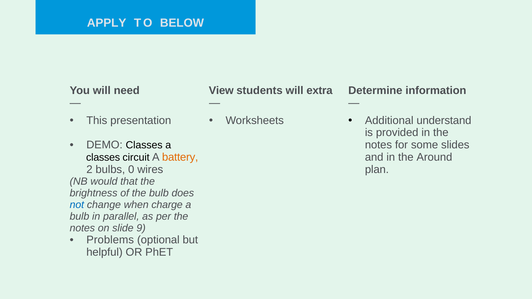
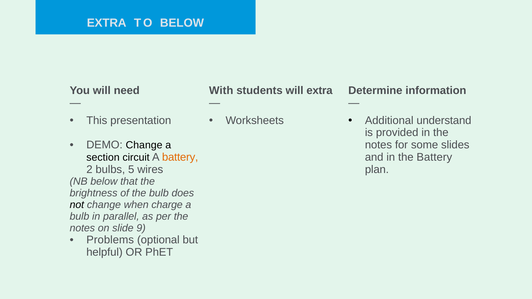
APPLY at (107, 23): APPLY -> EXTRA
View: View -> With
DEMO Classes: Classes -> Change
the Around: Around -> Battery
classes at (103, 158): classes -> section
0: 0 -> 5
NB would: would -> below
not colour: blue -> black
